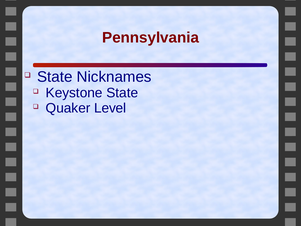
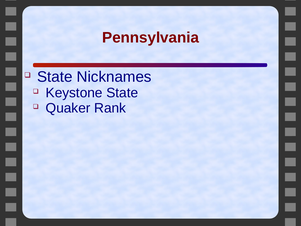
Level: Level -> Rank
